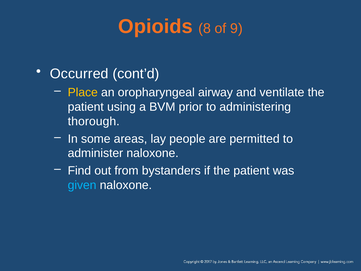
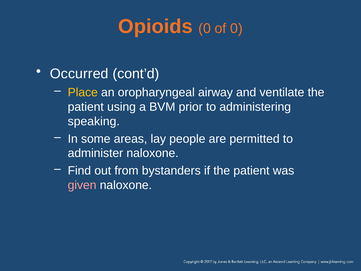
Opioids 8: 8 -> 0
of 9: 9 -> 0
thorough: thorough -> speaking
given colour: light blue -> pink
